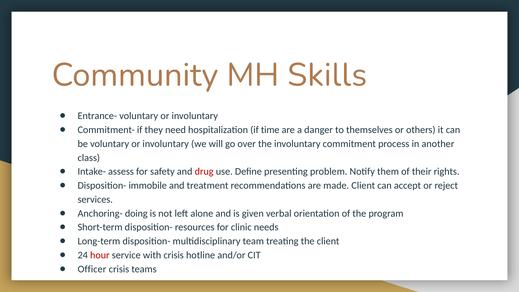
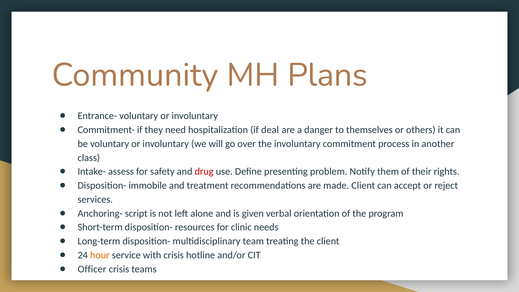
Skills: Skills -> Plans
time: time -> deal
doing: doing -> script
hour colour: red -> orange
